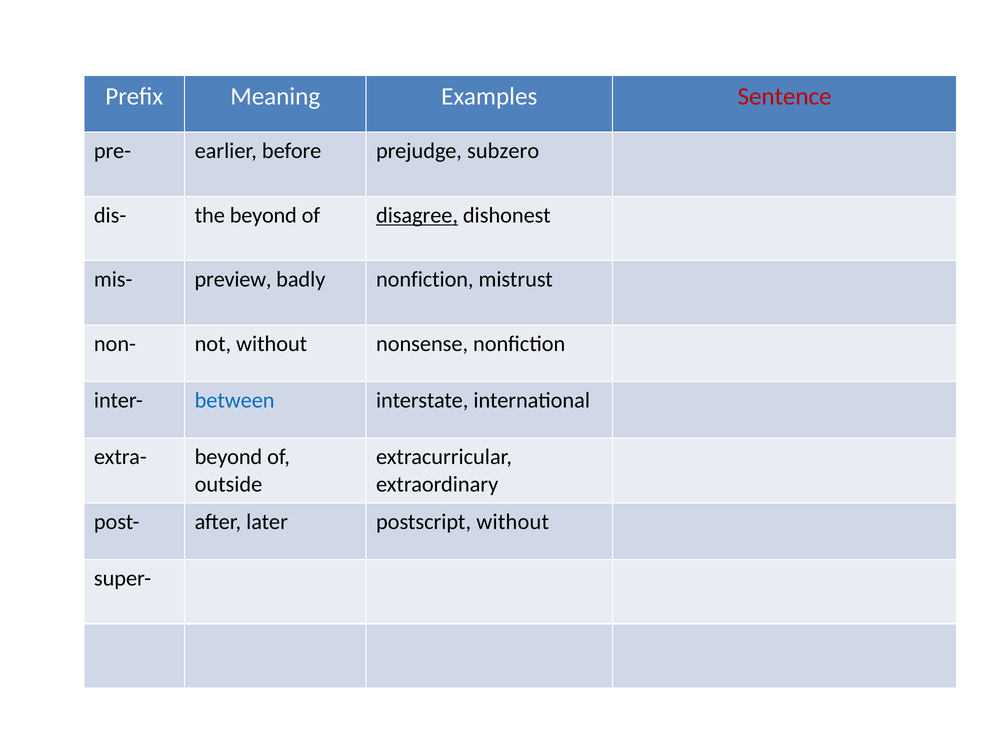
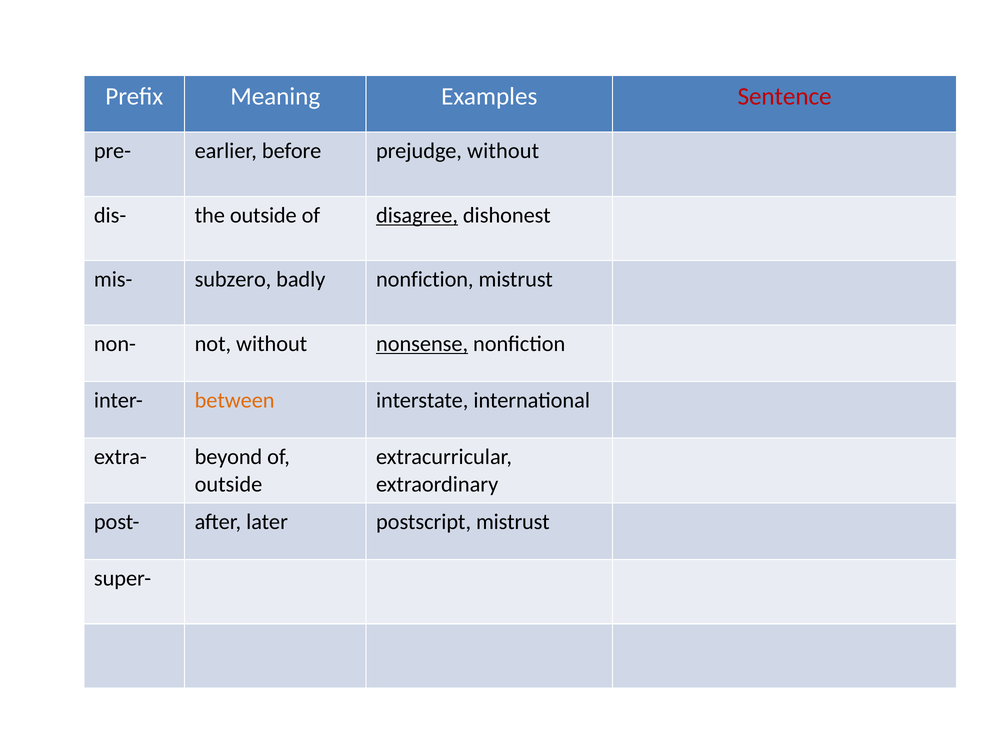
prejudge subzero: subzero -> without
the beyond: beyond -> outside
preview: preview -> subzero
nonsense underline: none -> present
between colour: blue -> orange
postscript without: without -> mistrust
